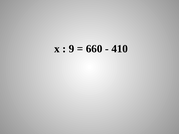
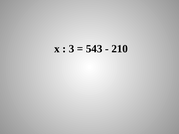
9: 9 -> 3
660: 660 -> 543
410: 410 -> 210
